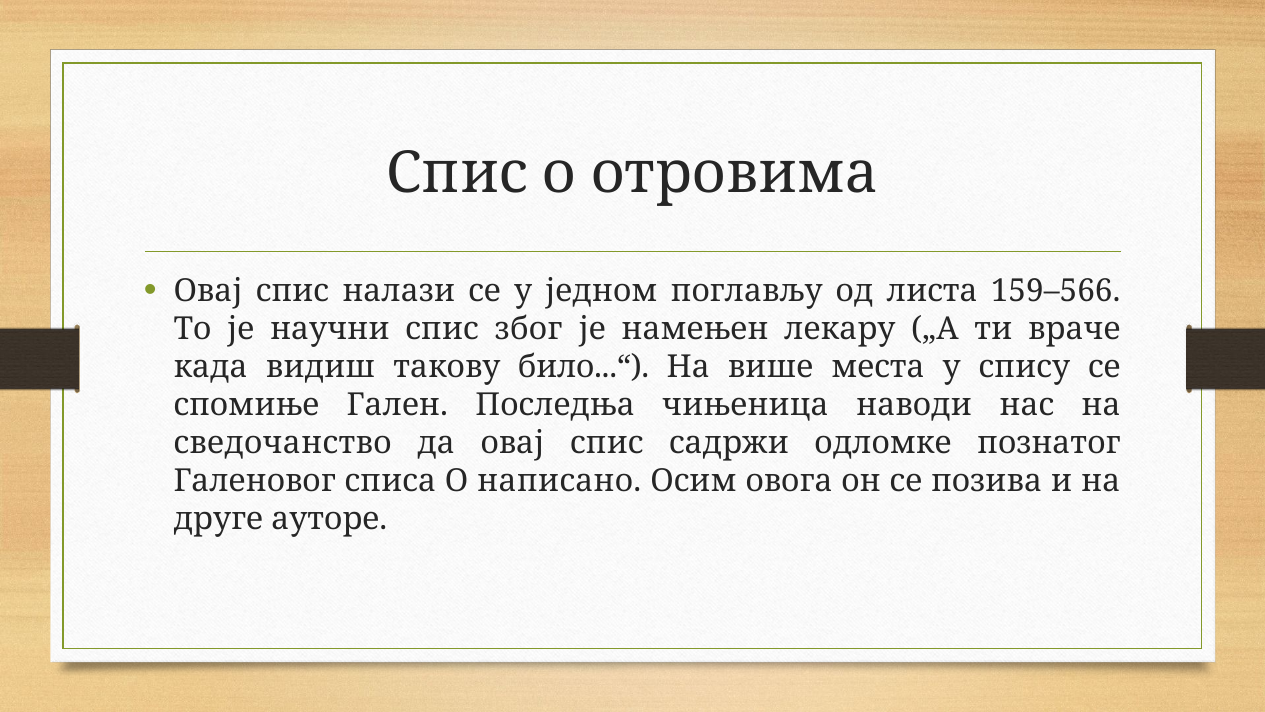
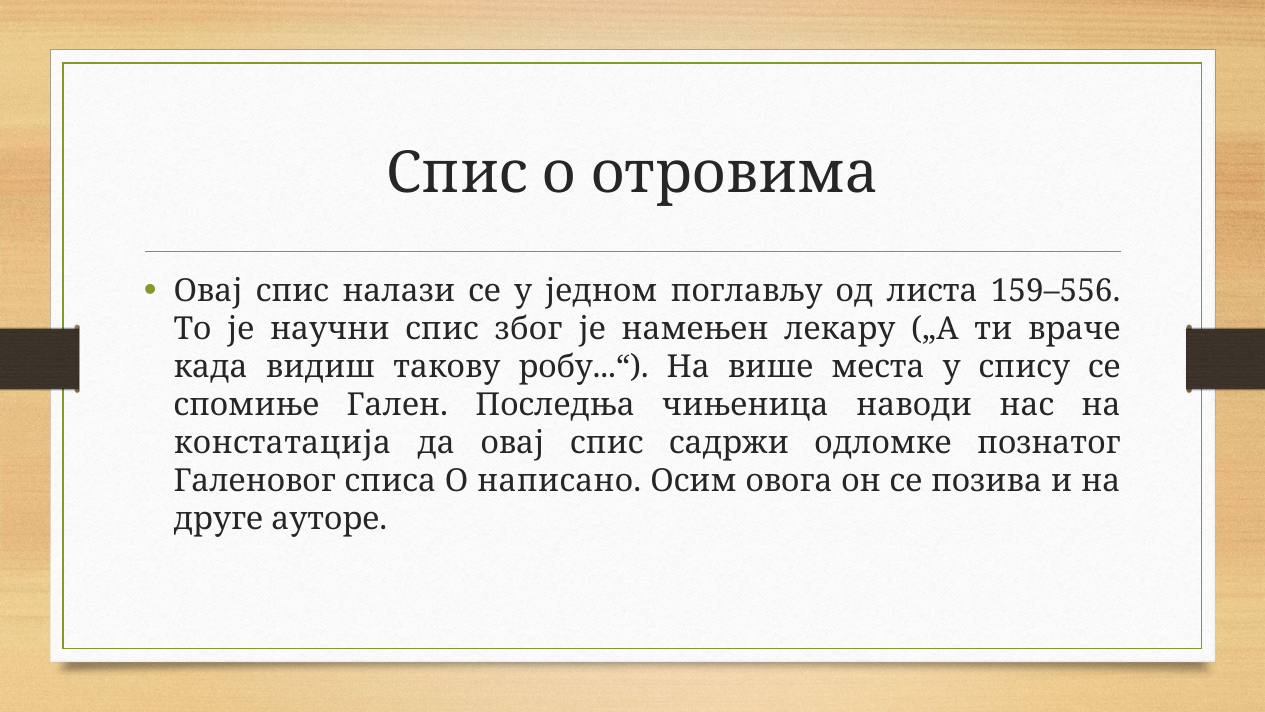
159–566: 159–566 -> 159–556
било...“: било...“ -> робу...“
сведочанство: сведочанство -> констатација
